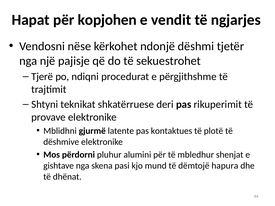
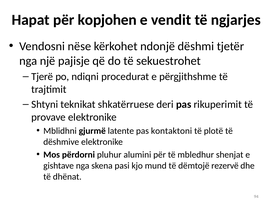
kontaktues: kontaktues -> kontaktoni
hapura: hapura -> rezervë
